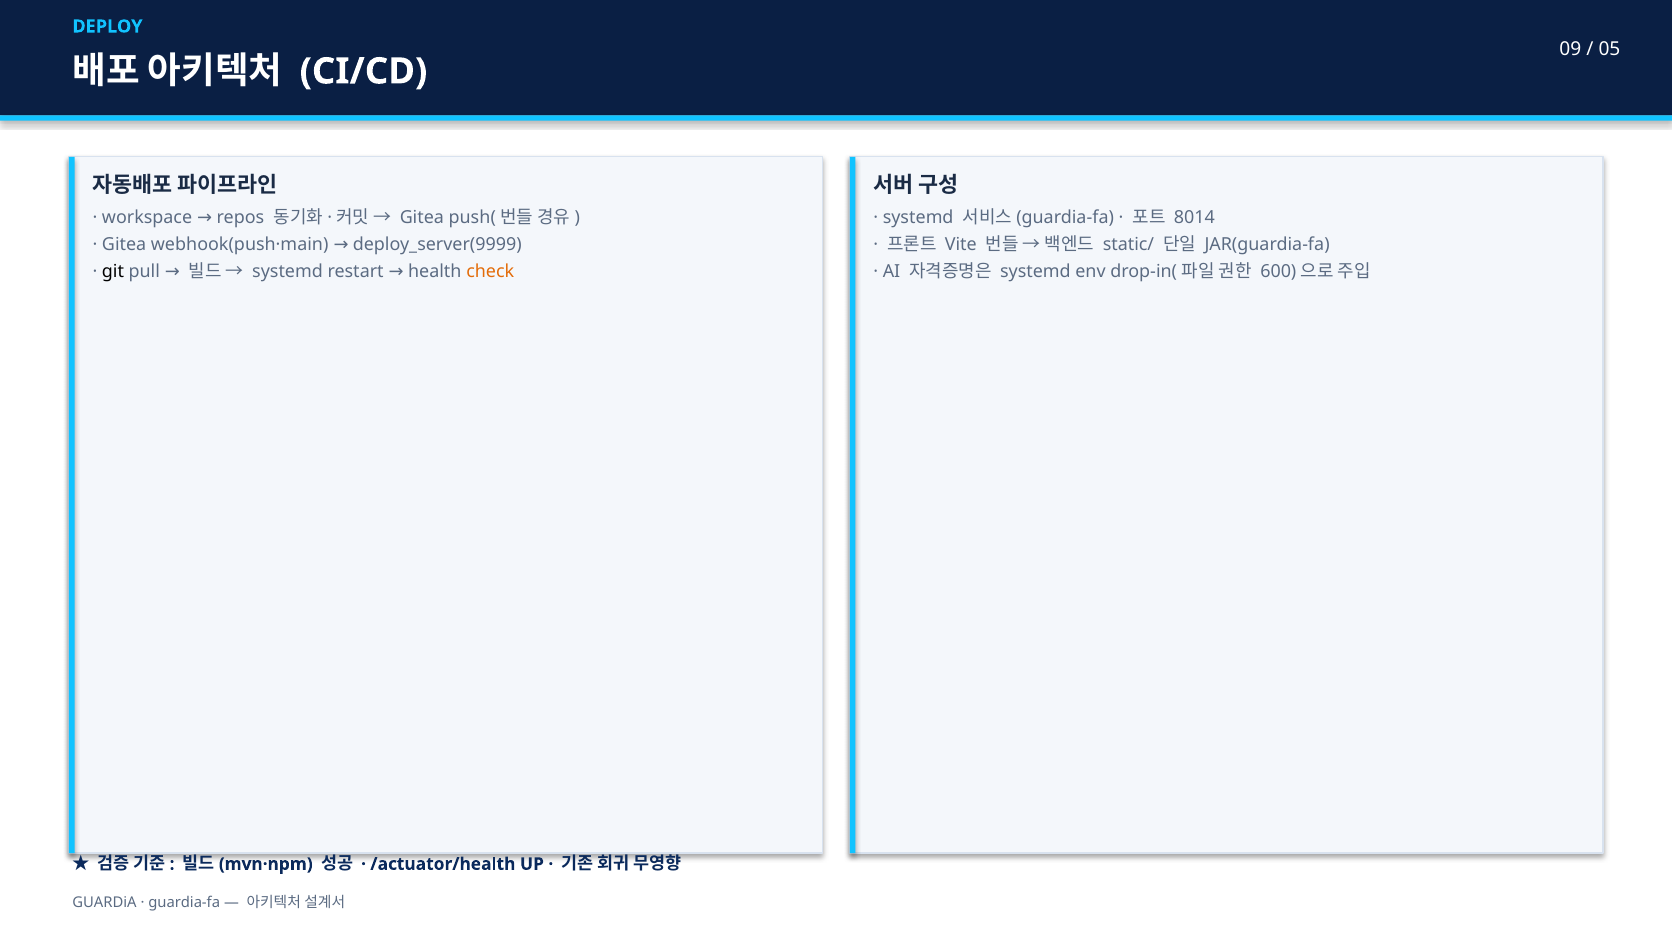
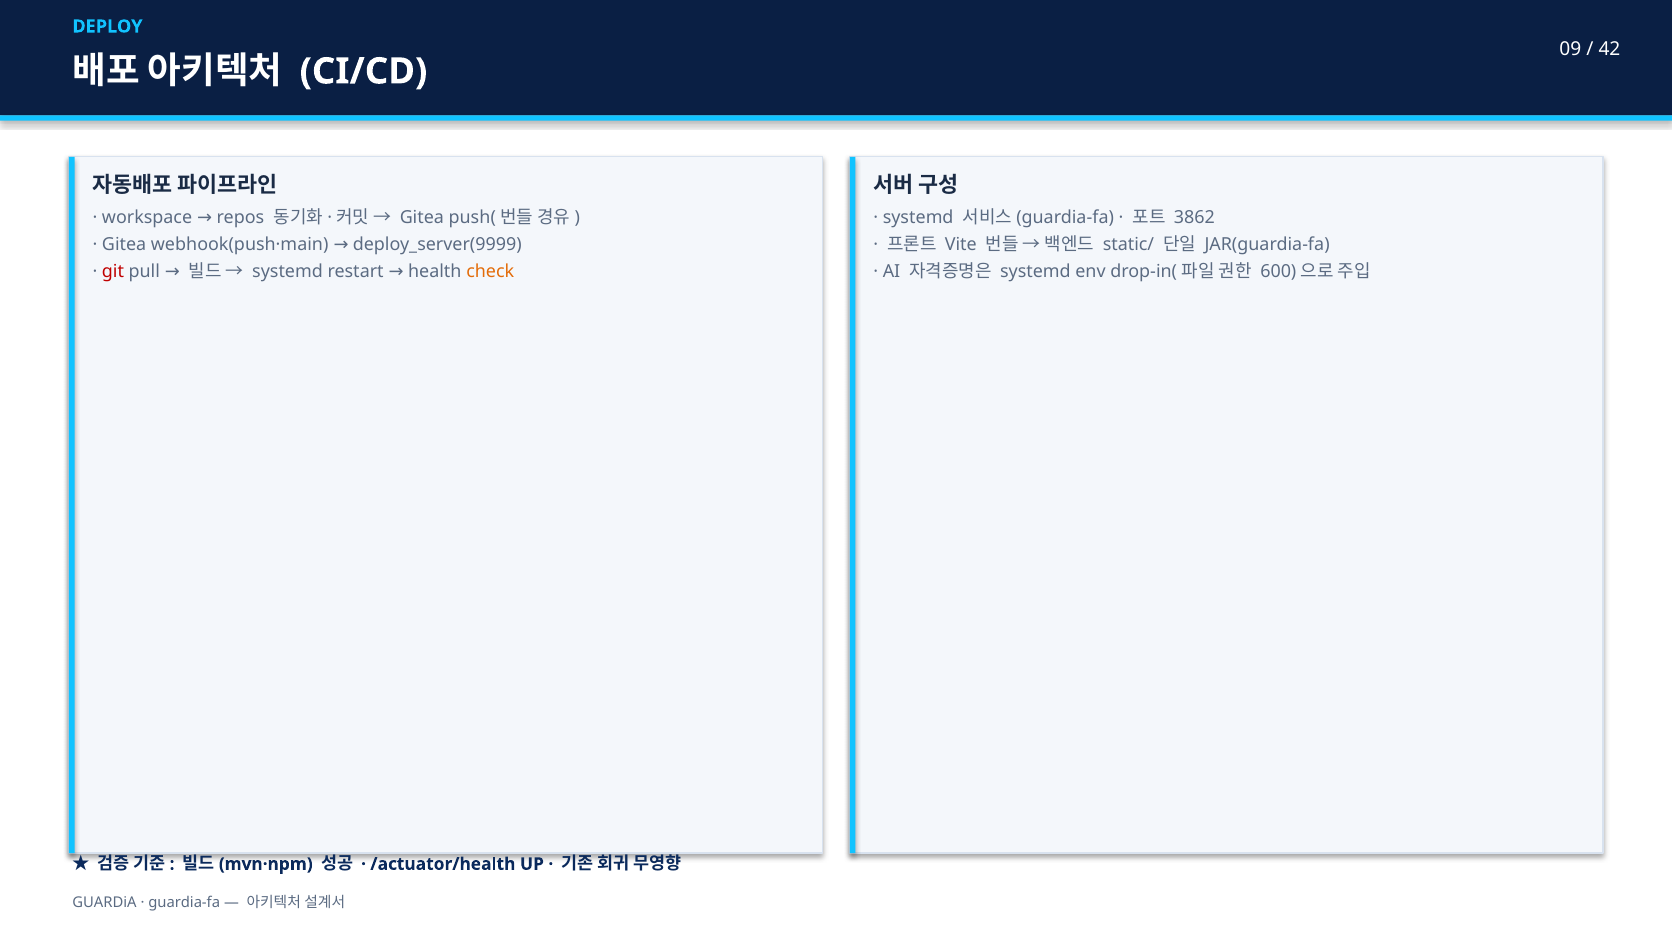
05: 05 -> 42
8014: 8014 -> 3862
git colour: black -> red
